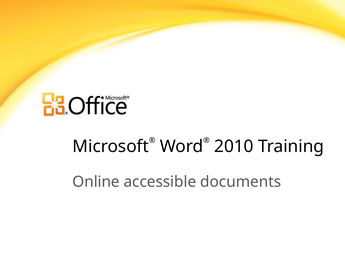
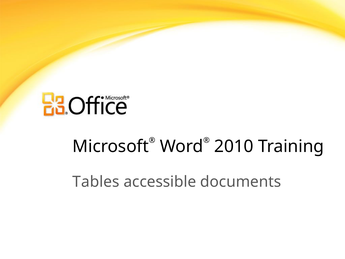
Online: Online -> Tables
